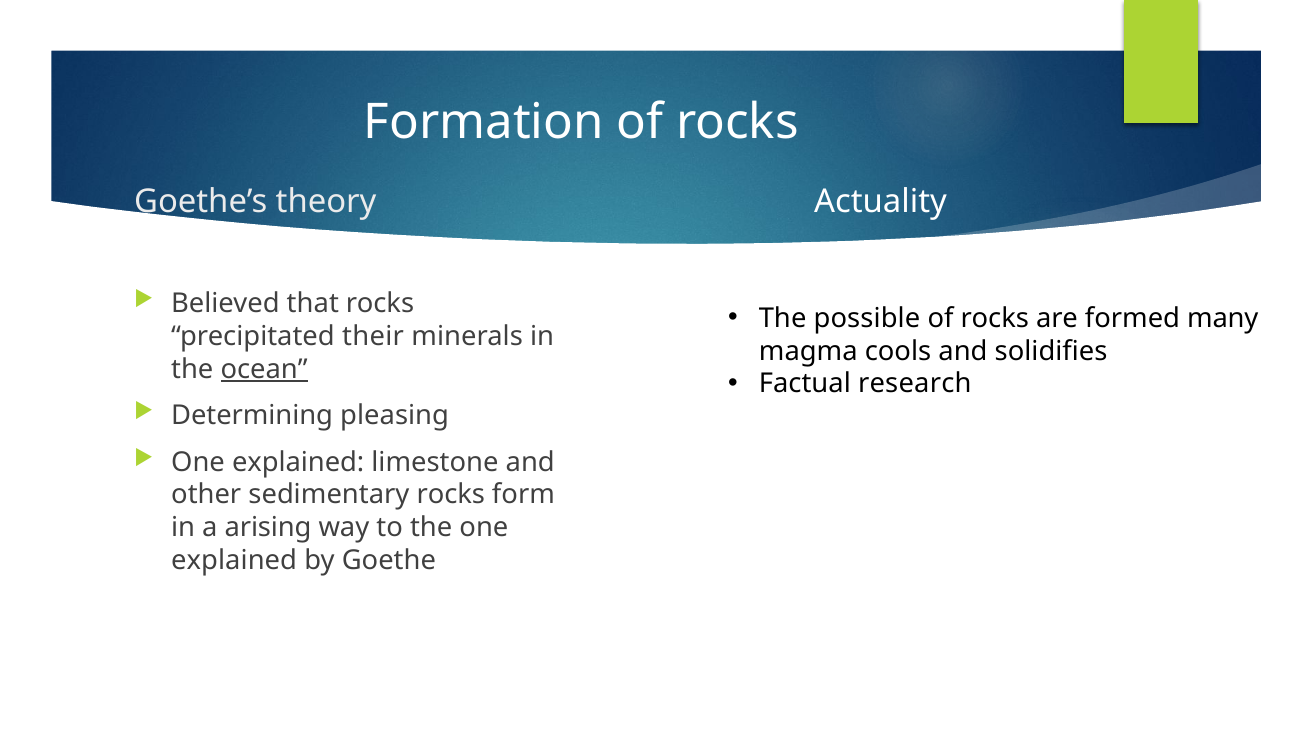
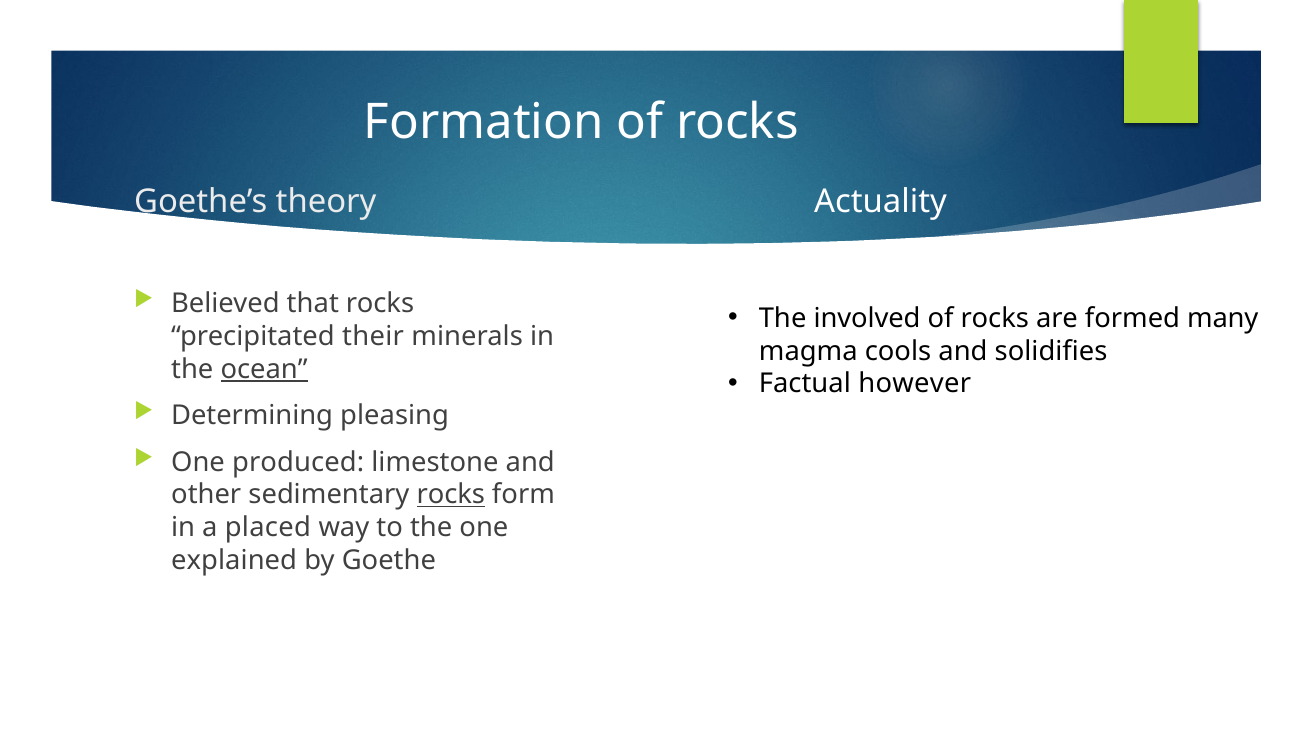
possible: possible -> involved
research: research -> however
explained at (298, 462): explained -> produced
rocks at (451, 495) underline: none -> present
arising: arising -> placed
